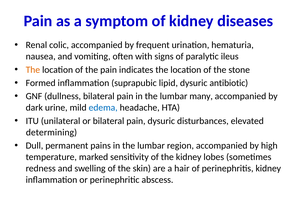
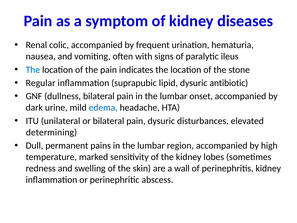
The at (33, 70) colour: orange -> blue
Formed: Formed -> Regular
many: many -> onset
hair: hair -> wall
